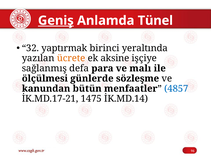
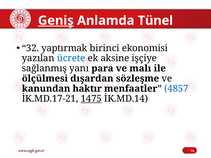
yeraltında: yeraltında -> ekonomisi
ücrete colour: orange -> blue
defa: defa -> yanı
günlerde: günlerde -> dışardan
bütün: bütün -> haktır
1475 underline: none -> present
